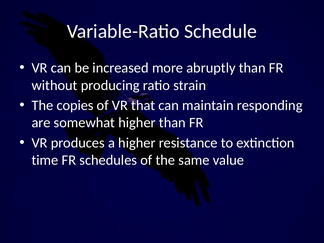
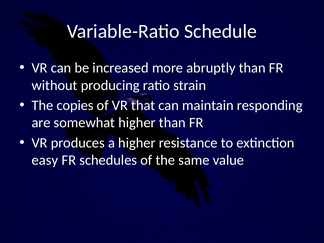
time: time -> easy
